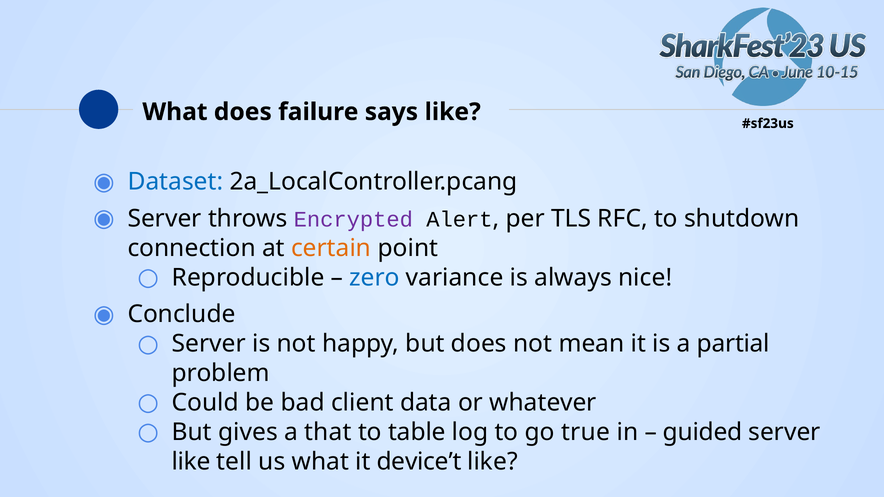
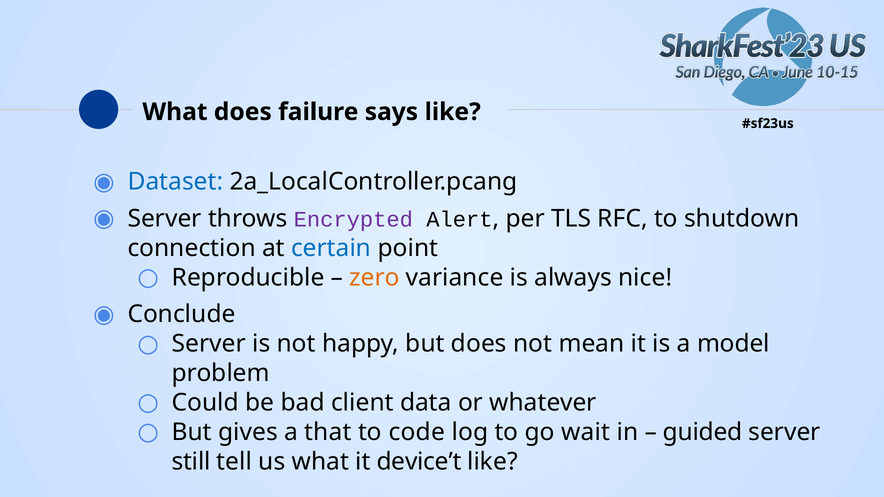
certain colour: orange -> blue
zero colour: blue -> orange
partial: partial -> model
table: table -> code
true: true -> wait
like at (191, 462): like -> still
